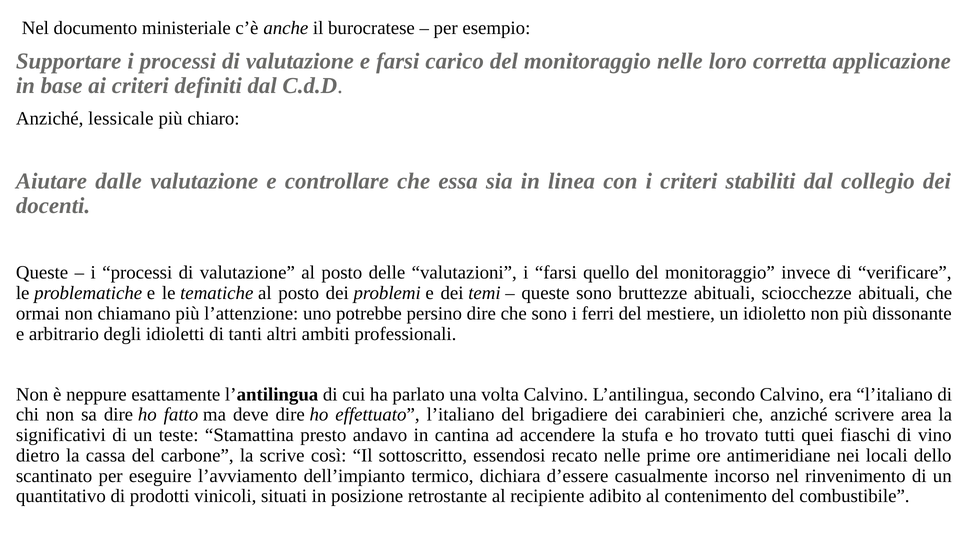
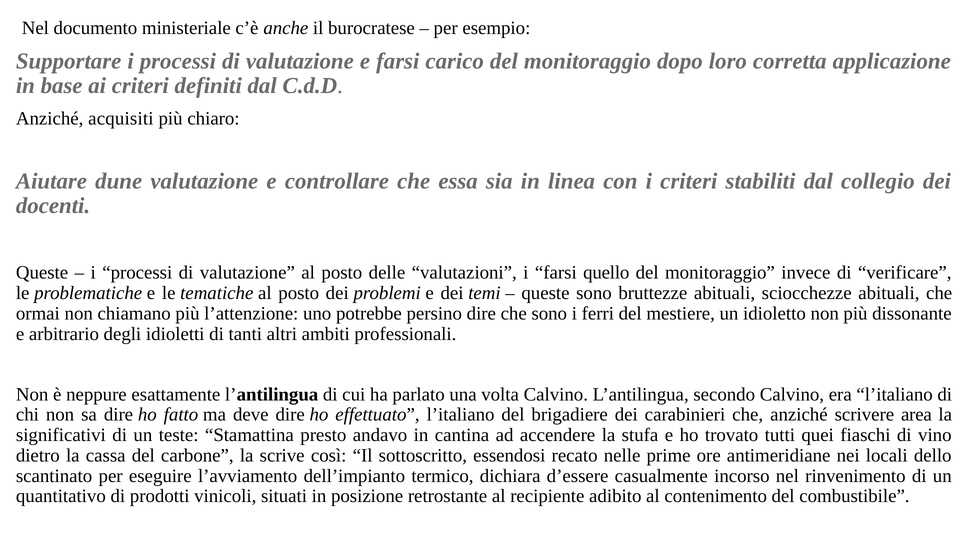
monitoraggio nelle: nelle -> dopo
lessicale: lessicale -> acquisiti
dalle: dalle -> dune
